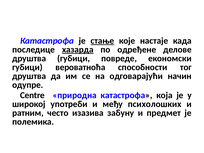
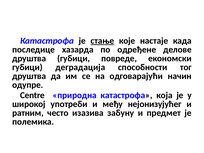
хазарда underline: present -> none
вероватноћа: вероватноћа -> деградација
психолошких: психолошких -> нејонизујућег
